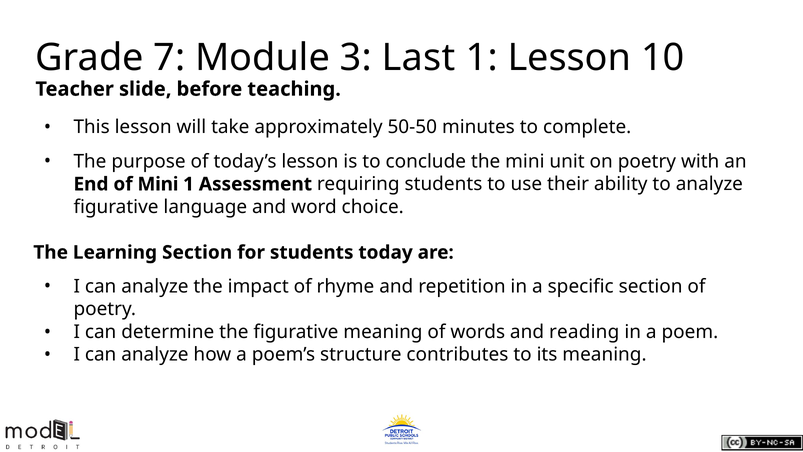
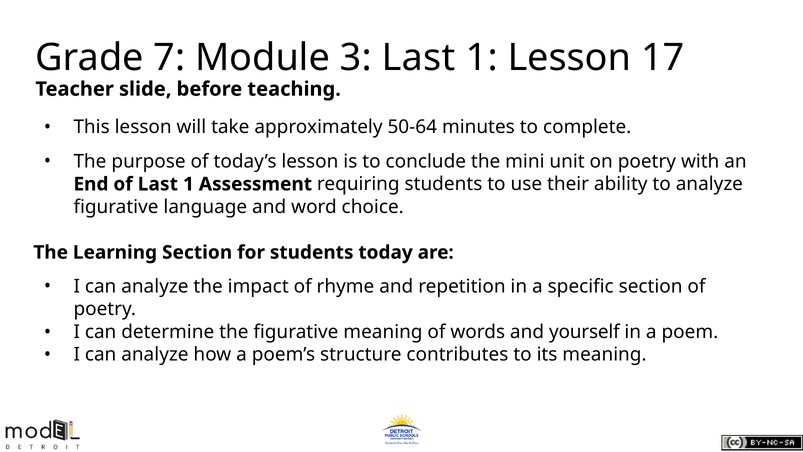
10: 10 -> 17
50-50: 50-50 -> 50-64
of Mini: Mini -> Last
reading: reading -> yourself
